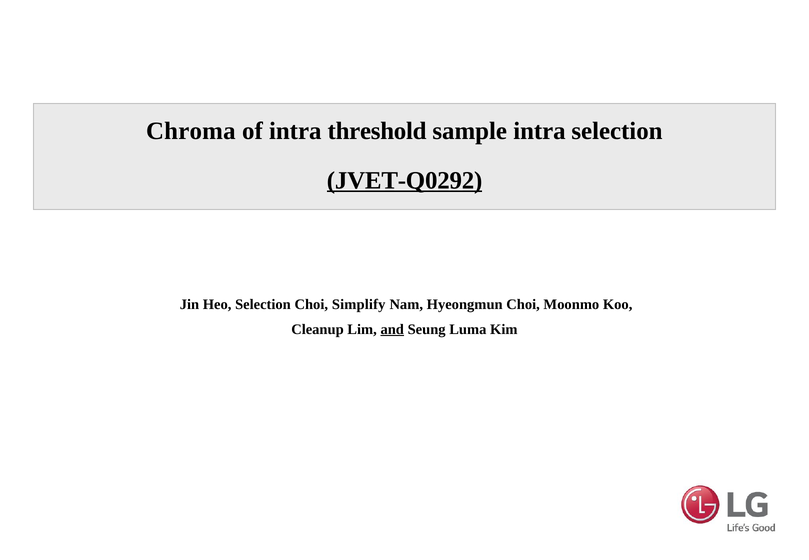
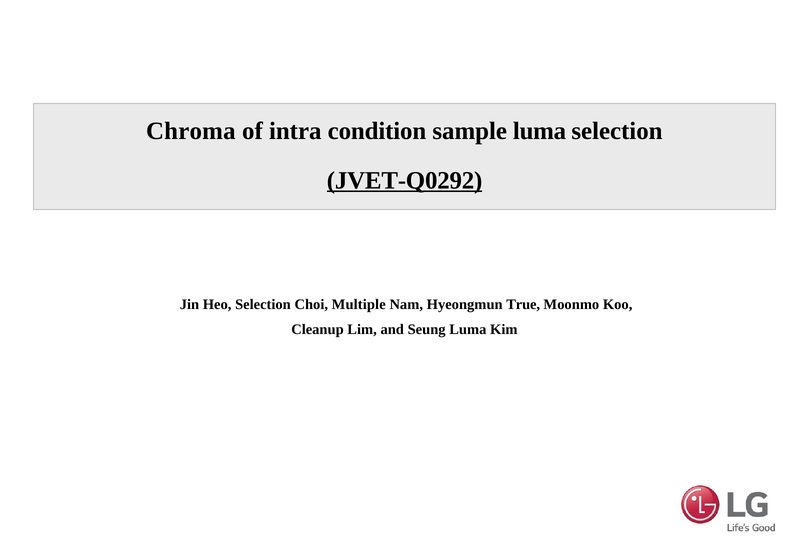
threshold: threshold -> condition
sample intra: intra -> luma
Simplify: Simplify -> Multiple
Hyeongmun Choi: Choi -> True
and underline: present -> none
